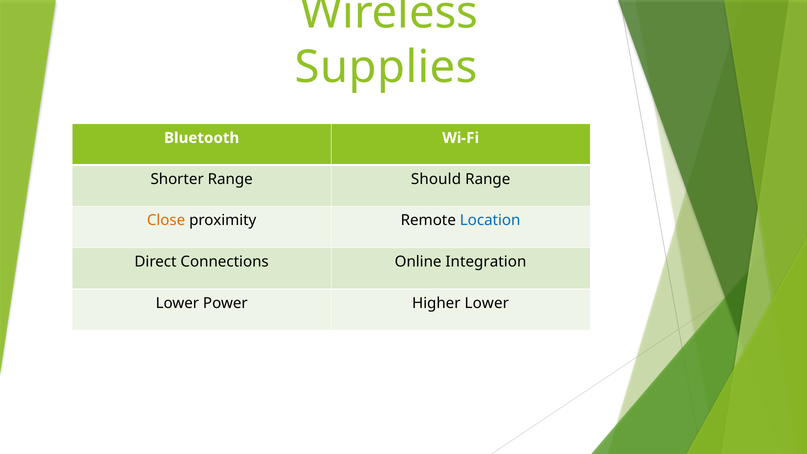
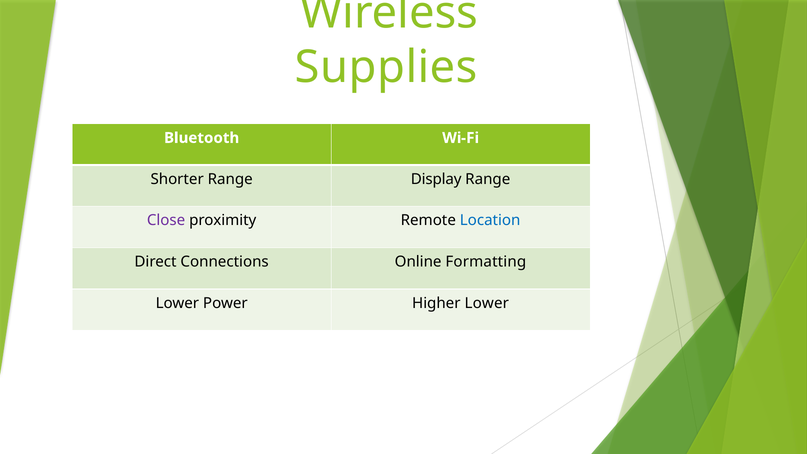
Should: Should -> Display
Close colour: orange -> purple
Integration: Integration -> Formatting
